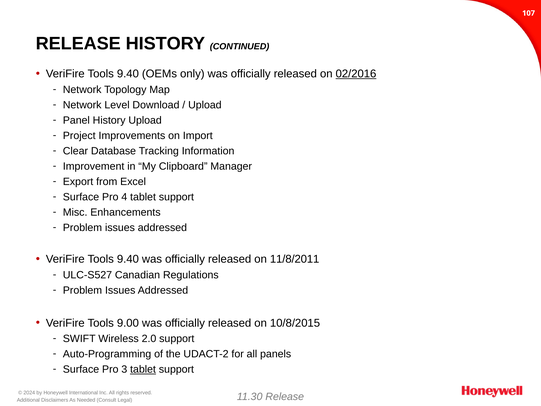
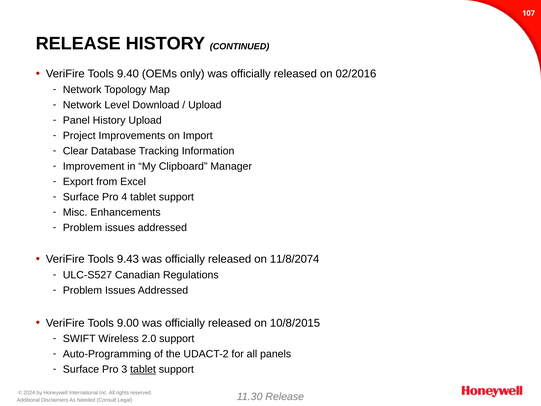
02/2016 underline: present -> none
9.40 at (128, 259): 9.40 -> 9.43
11/8/2011: 11/8/2011 -> 11/8/2074
